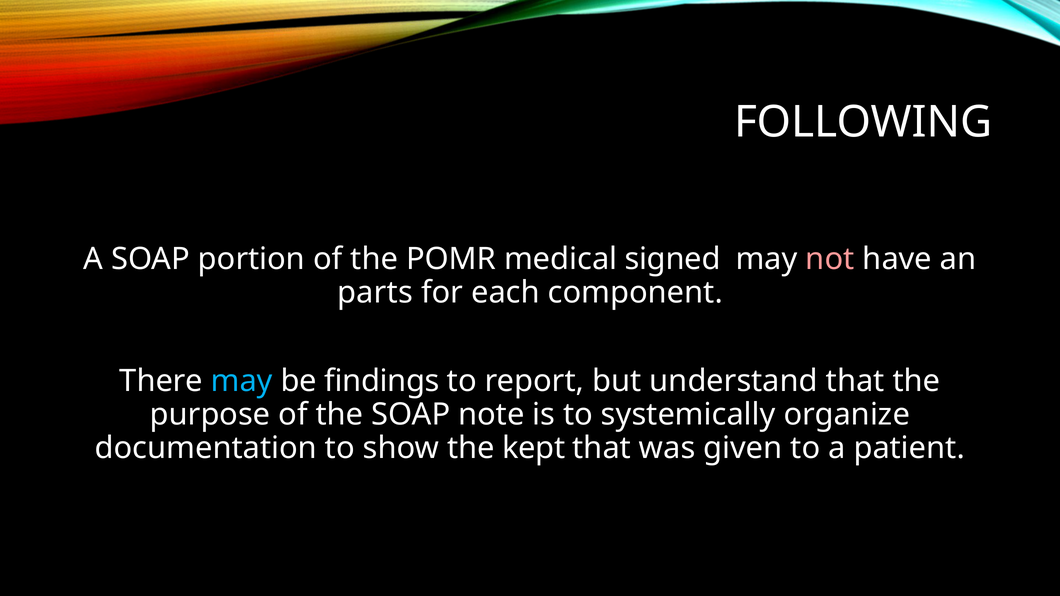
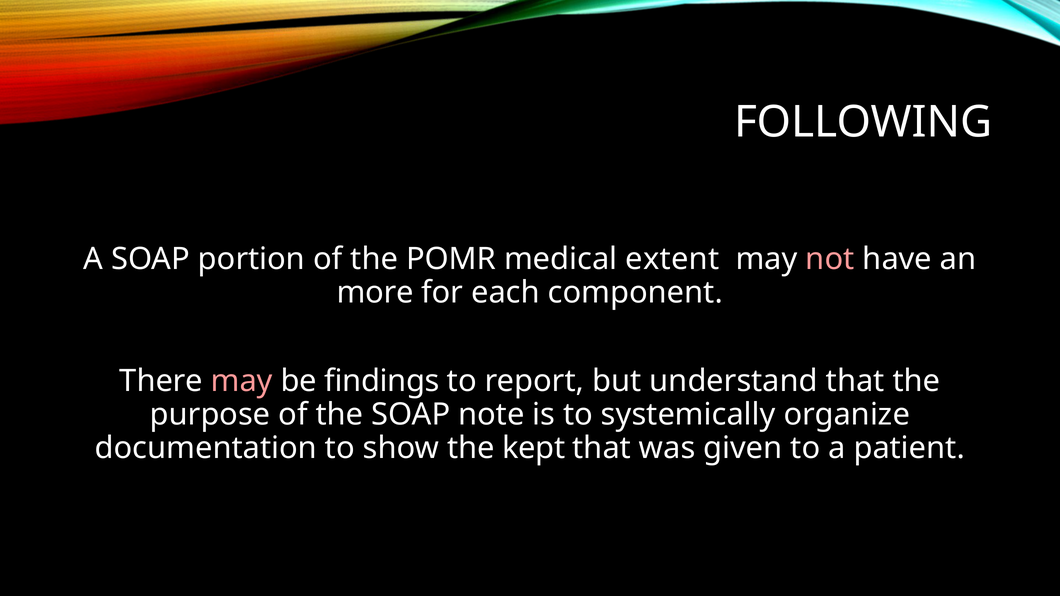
signed: signed -> extent
parts: parts -> more
may at (242, 381) colour: light blue -> pink
